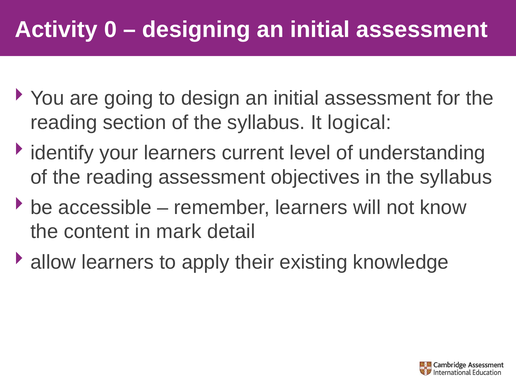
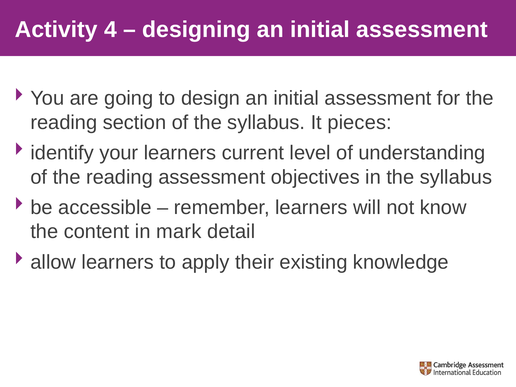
0: 0 -> 4
logical: logical -> pieces
